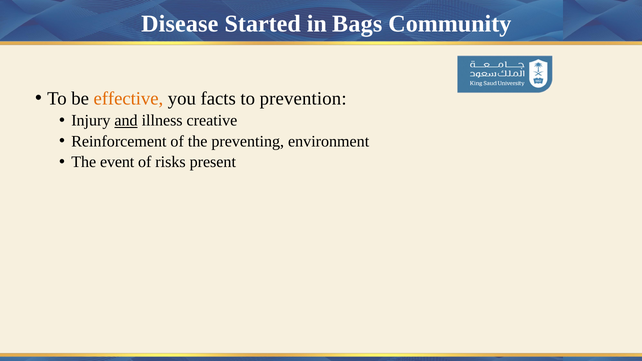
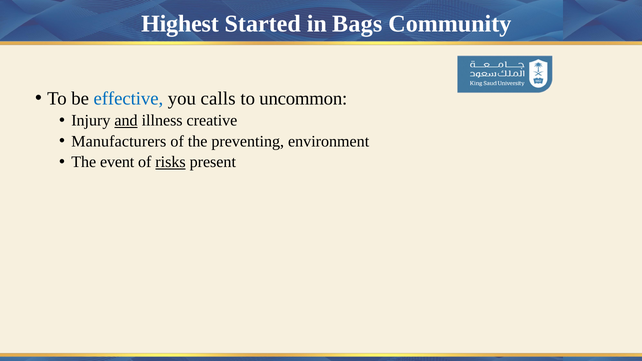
Disease: Disease -> Highest
effective colour: orange -> blue
facts: facts -> calls
prevention: prevention -> uncommon
Reinforcement: Reinforcement -> Manufacturers
risks underline: none -> present
